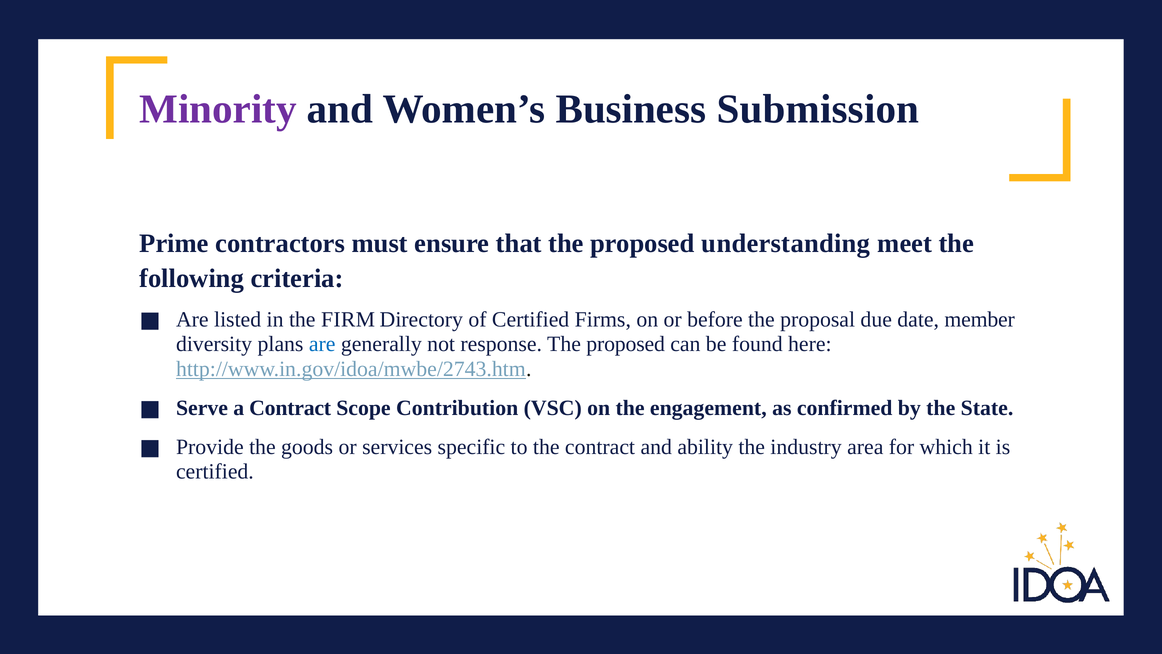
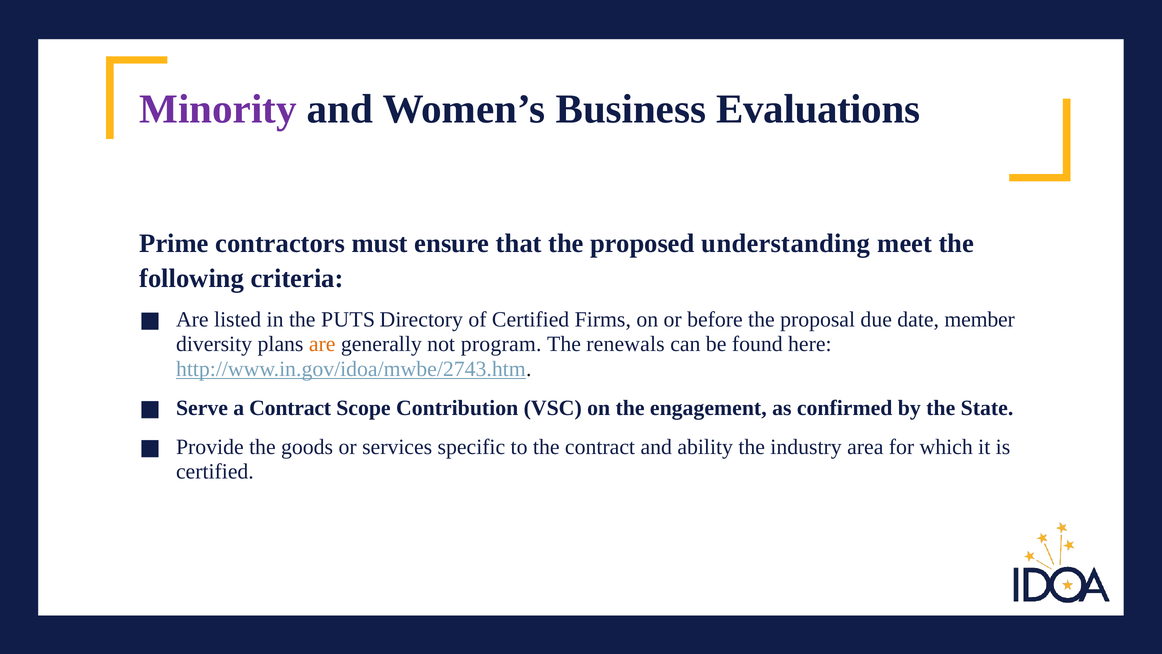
Submission: Submission -> Evaluations
FIRM: FIRM -> PUTS
are at (322, 344) colour: blue -> orange
response: response -> program
proposed at (626, 344): proposed -> renewals
